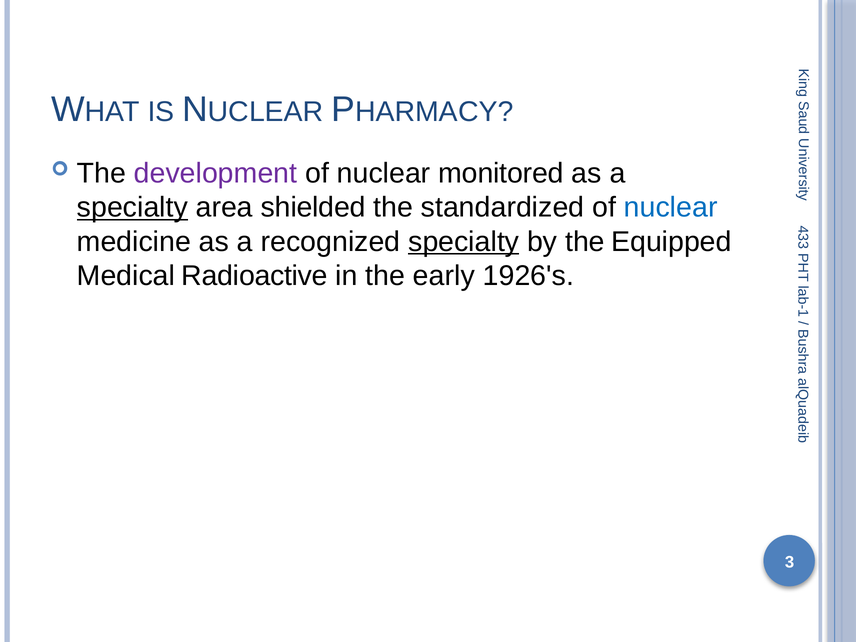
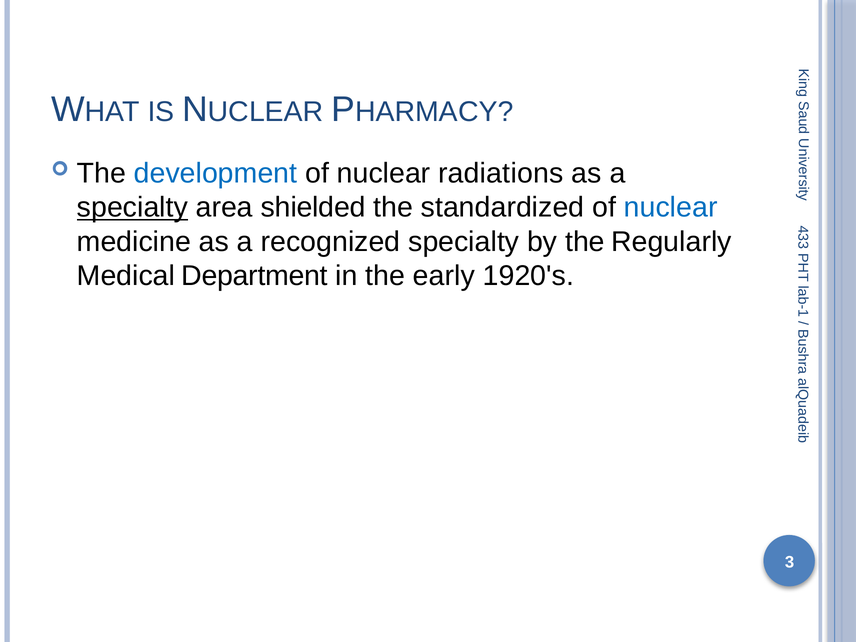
development colour: purple -> blue
monitored: monitored -> radiations
specialty at (464, 242) underline: present -> none
Equipped: Equipped -> Regularly
Radioactive: Radioactive -> Department
1926's: 1926's -> 1920's
